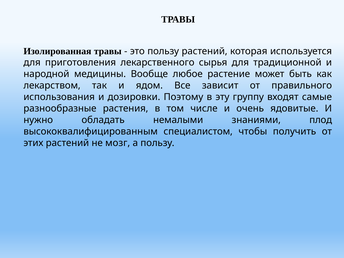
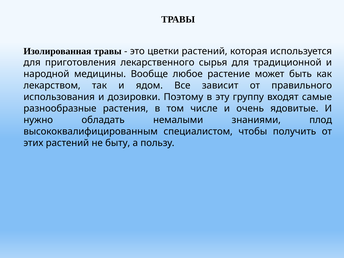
это пользу: пользу -> цветки
мозг: мозг -> быту
